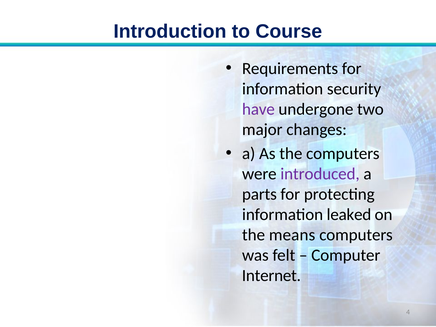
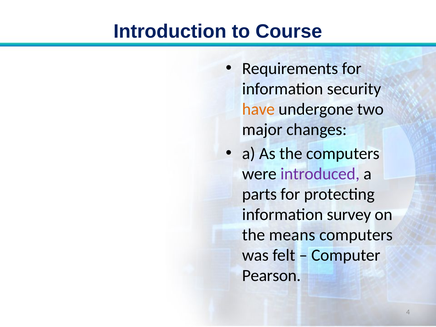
have colour: purple -> orange
leaked: leaked -> survey
Internet: Internet -> Pearson
